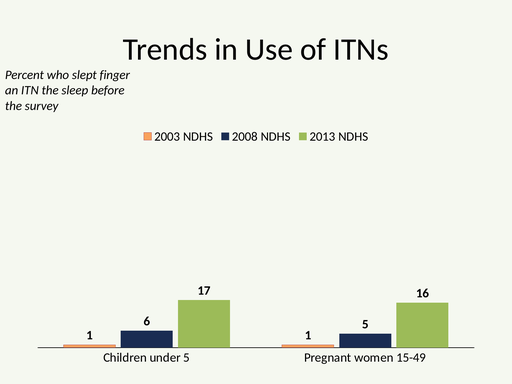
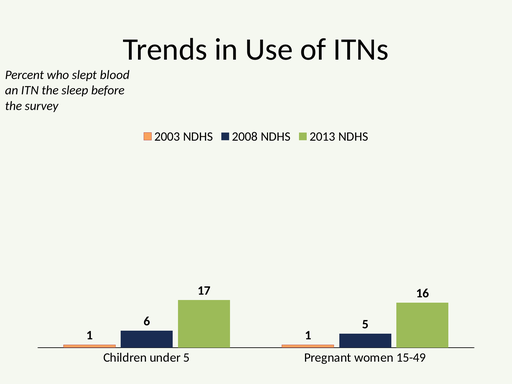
finger: finger -> blood
